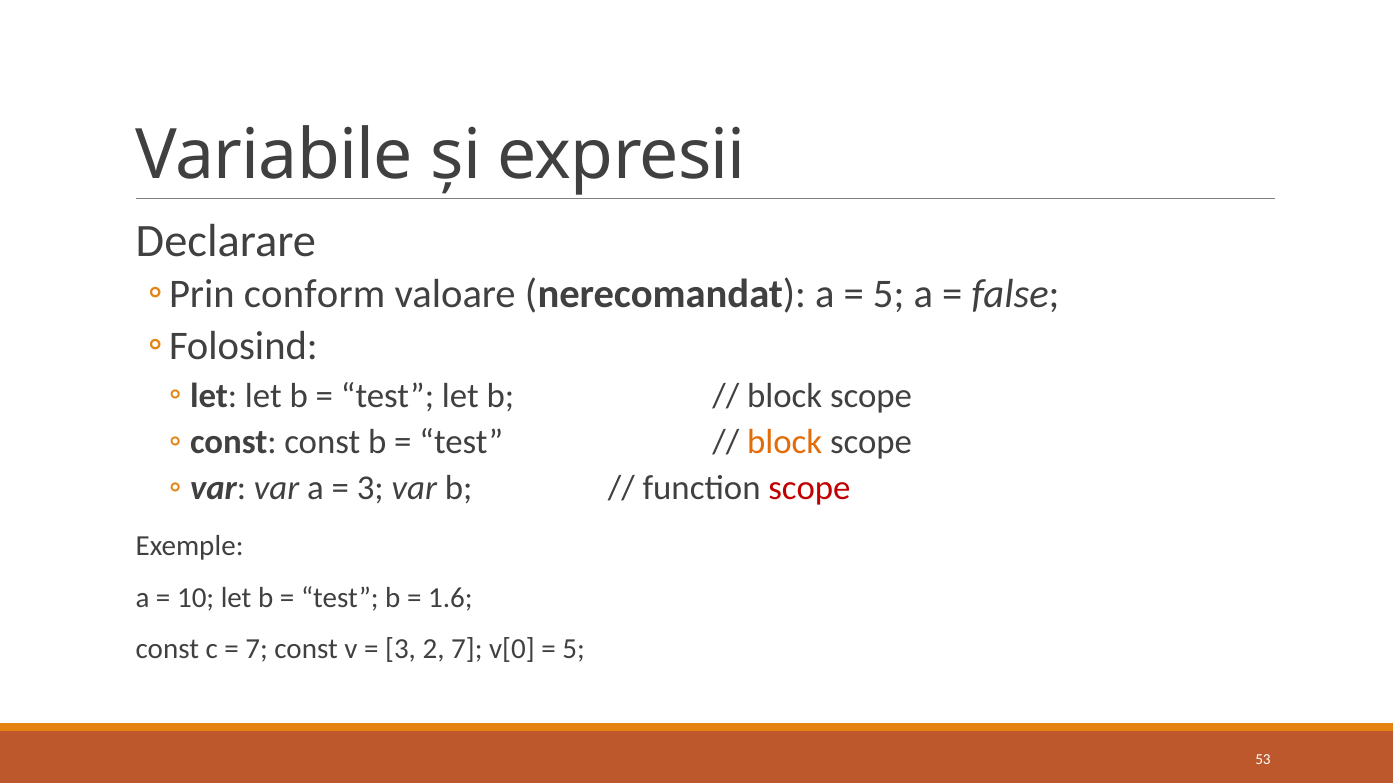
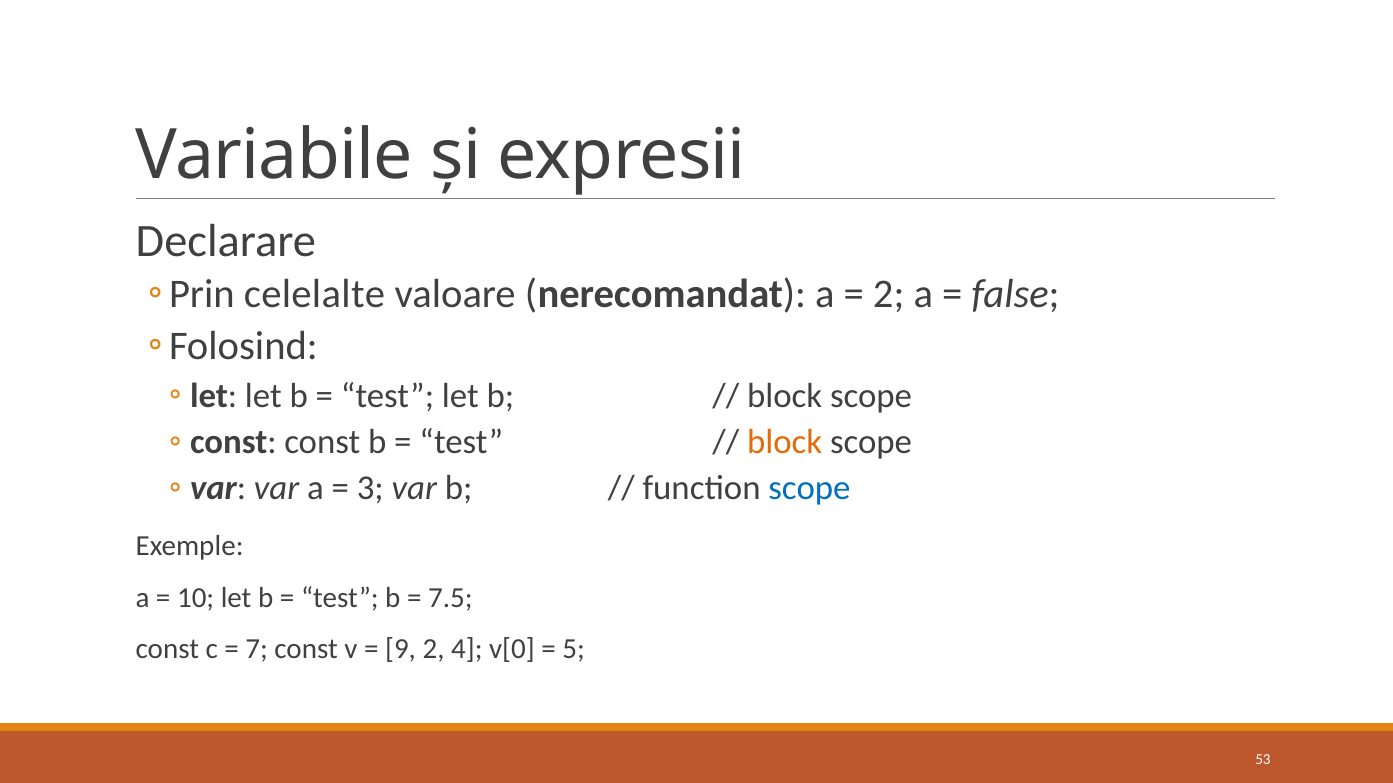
conform: conform -> celelalte
5 at (889, 294): 5 -> 2
scope at (809, 489) colour: red -> blue
1.6: 1.6 -> 7.5
3 at (401, 650): 3 -> 9
2 7: 7 -> 4
